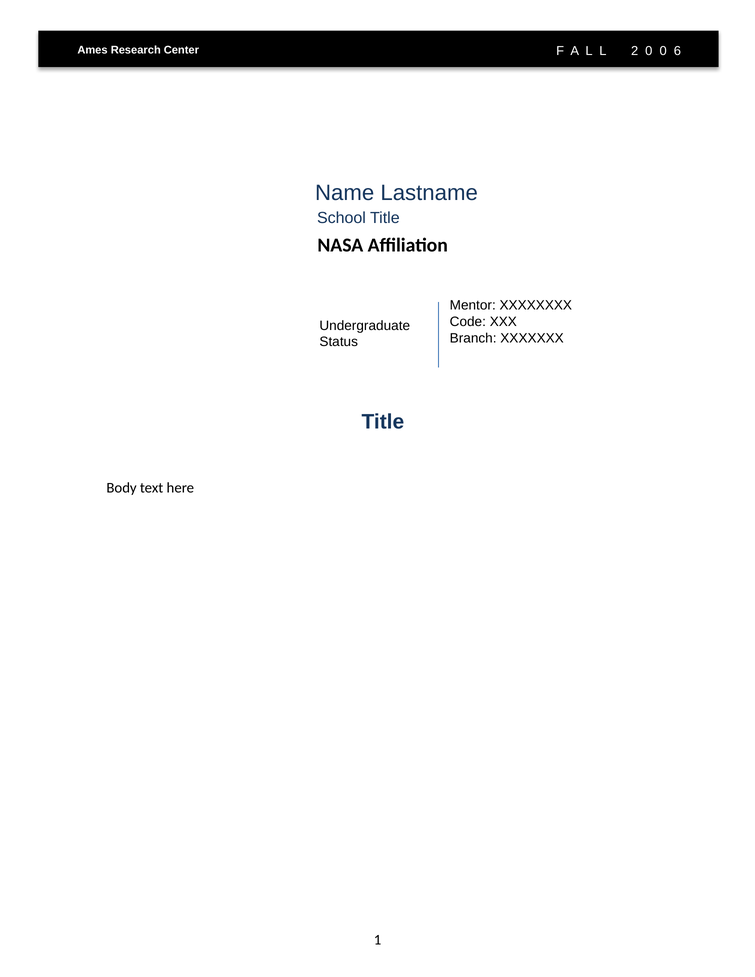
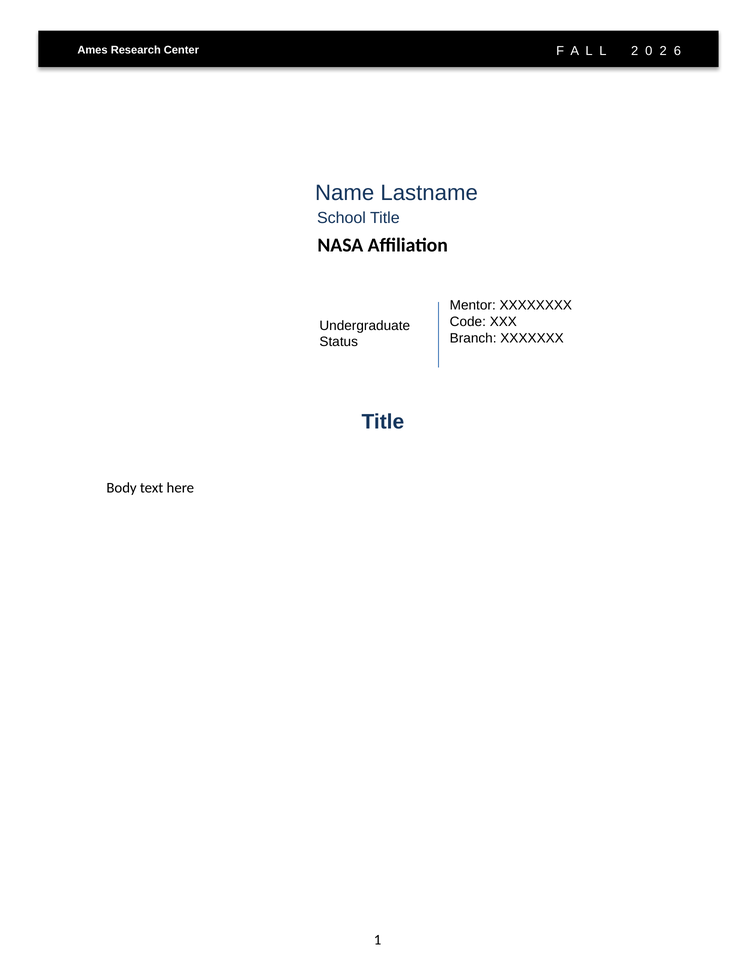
0 at (663, 51): 0 -> 2
